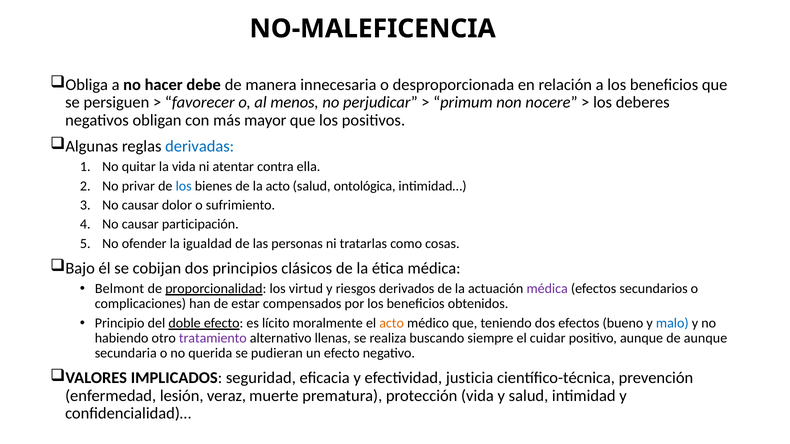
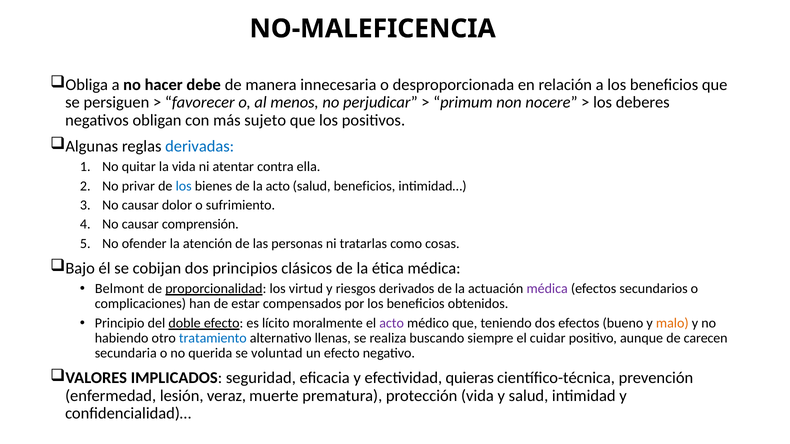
mayor: mayor -> sujeto
salud ontológica: ontológica -> beneficios
participación: participación -> comprensión
igualdad: igualdad -> atención
acto at (392, 323) colour: orange -> purple
malo colour: blue -> orange
tratamiento colour: purple -> blue
de aunque: aunque -> carecen
pudieran: pudieran -> voluntad
justicia: justicia -> quieras
